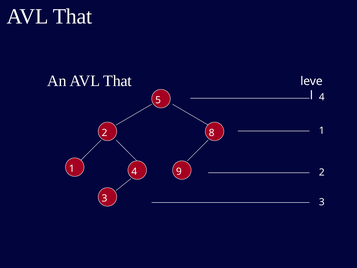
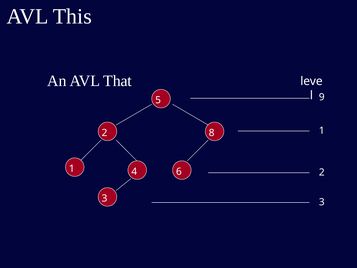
That at (73, 16): That -> This
4 at (322, 97): 4 -> 9
9: 9 -> 6
